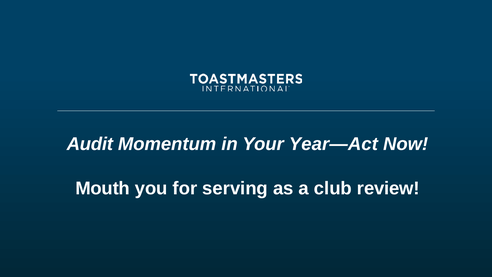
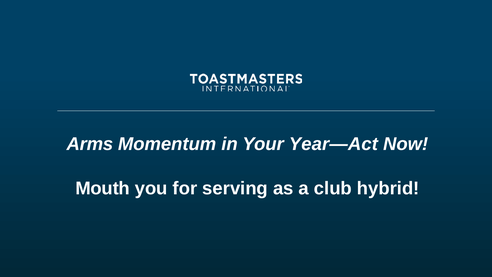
Audit: Audit -> Arms
review: review -> hybrid
